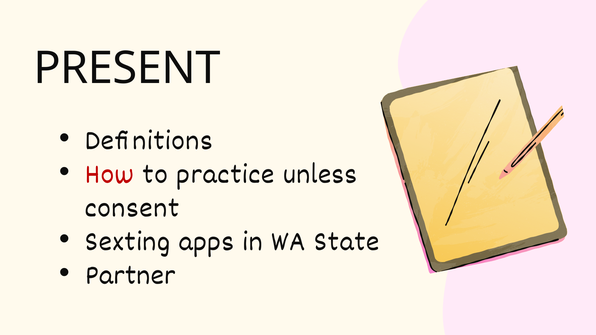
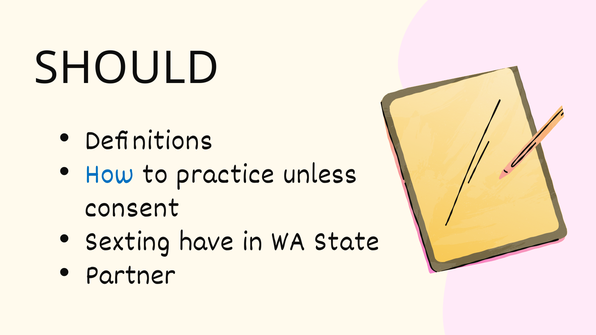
PRESENT: PRESENT -> SHOULD
How colour: red -> blue
apps: apps -> have
